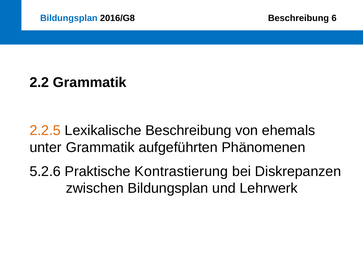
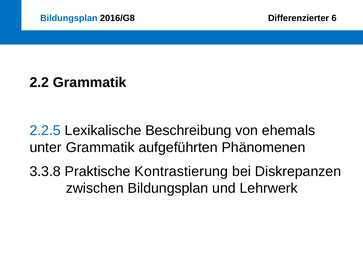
2016/G8 Beschreibung: Beschreibung -> Differenzierter
2.2.5 colour: orange -> blue
5.2.6: 5.2.6 -> 3.3.8
